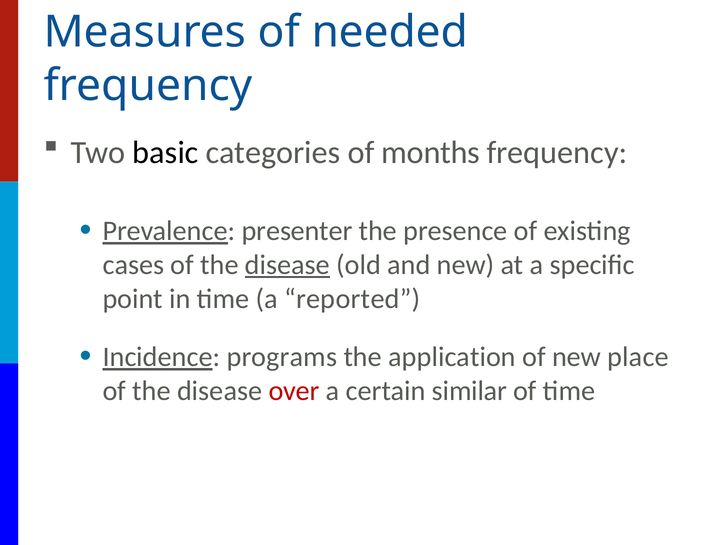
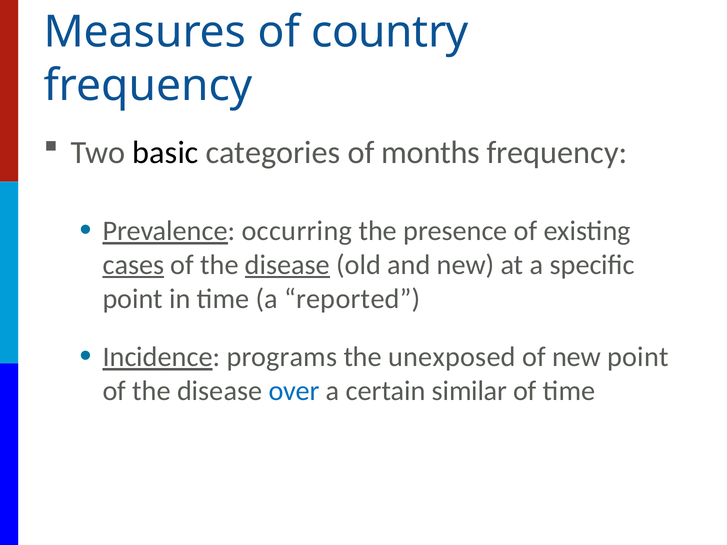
needed: needed -> country
presenter: presenter -> occurring
cases underline: none -> present
application: application -> unexposed
new place: place -> point
over colour: red -> blue
